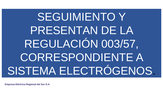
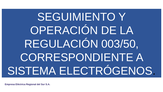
PRESENTAN: PRESENTAN -> OPERACIÓN
003/57: 003/57 -> 003/50
